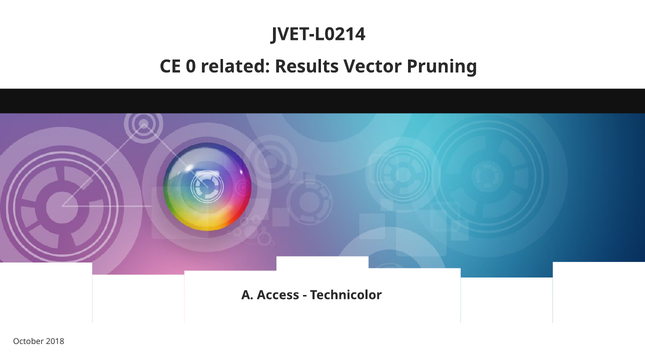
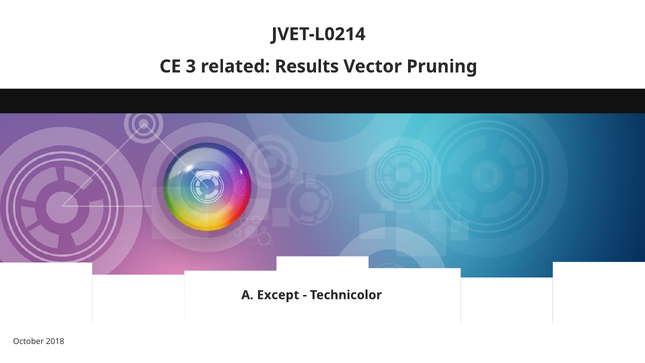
0: 0 -> 3
Access: Access -> Except
